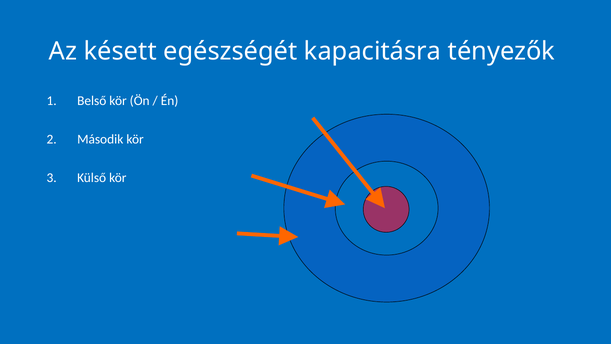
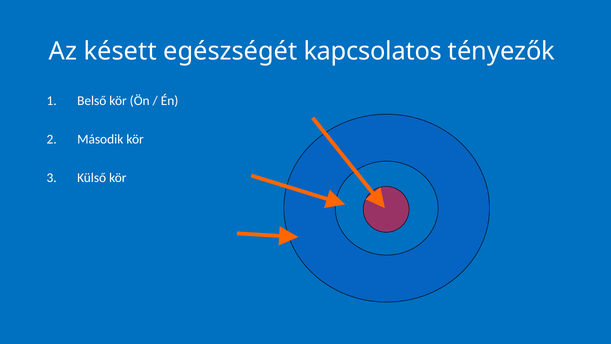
kapacitásra: kapacitásra -> kapcsolatos
